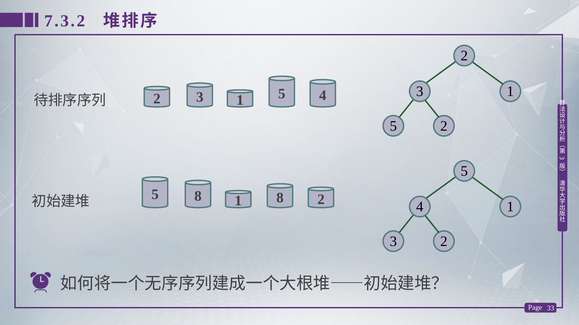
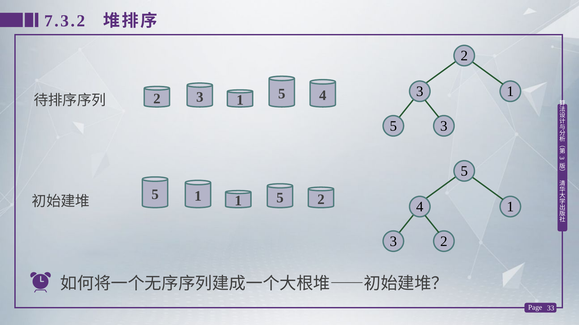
5 2: 2 -> 3
5 8: 8 -> 1
8 at (280, 198): 8 -> 5
